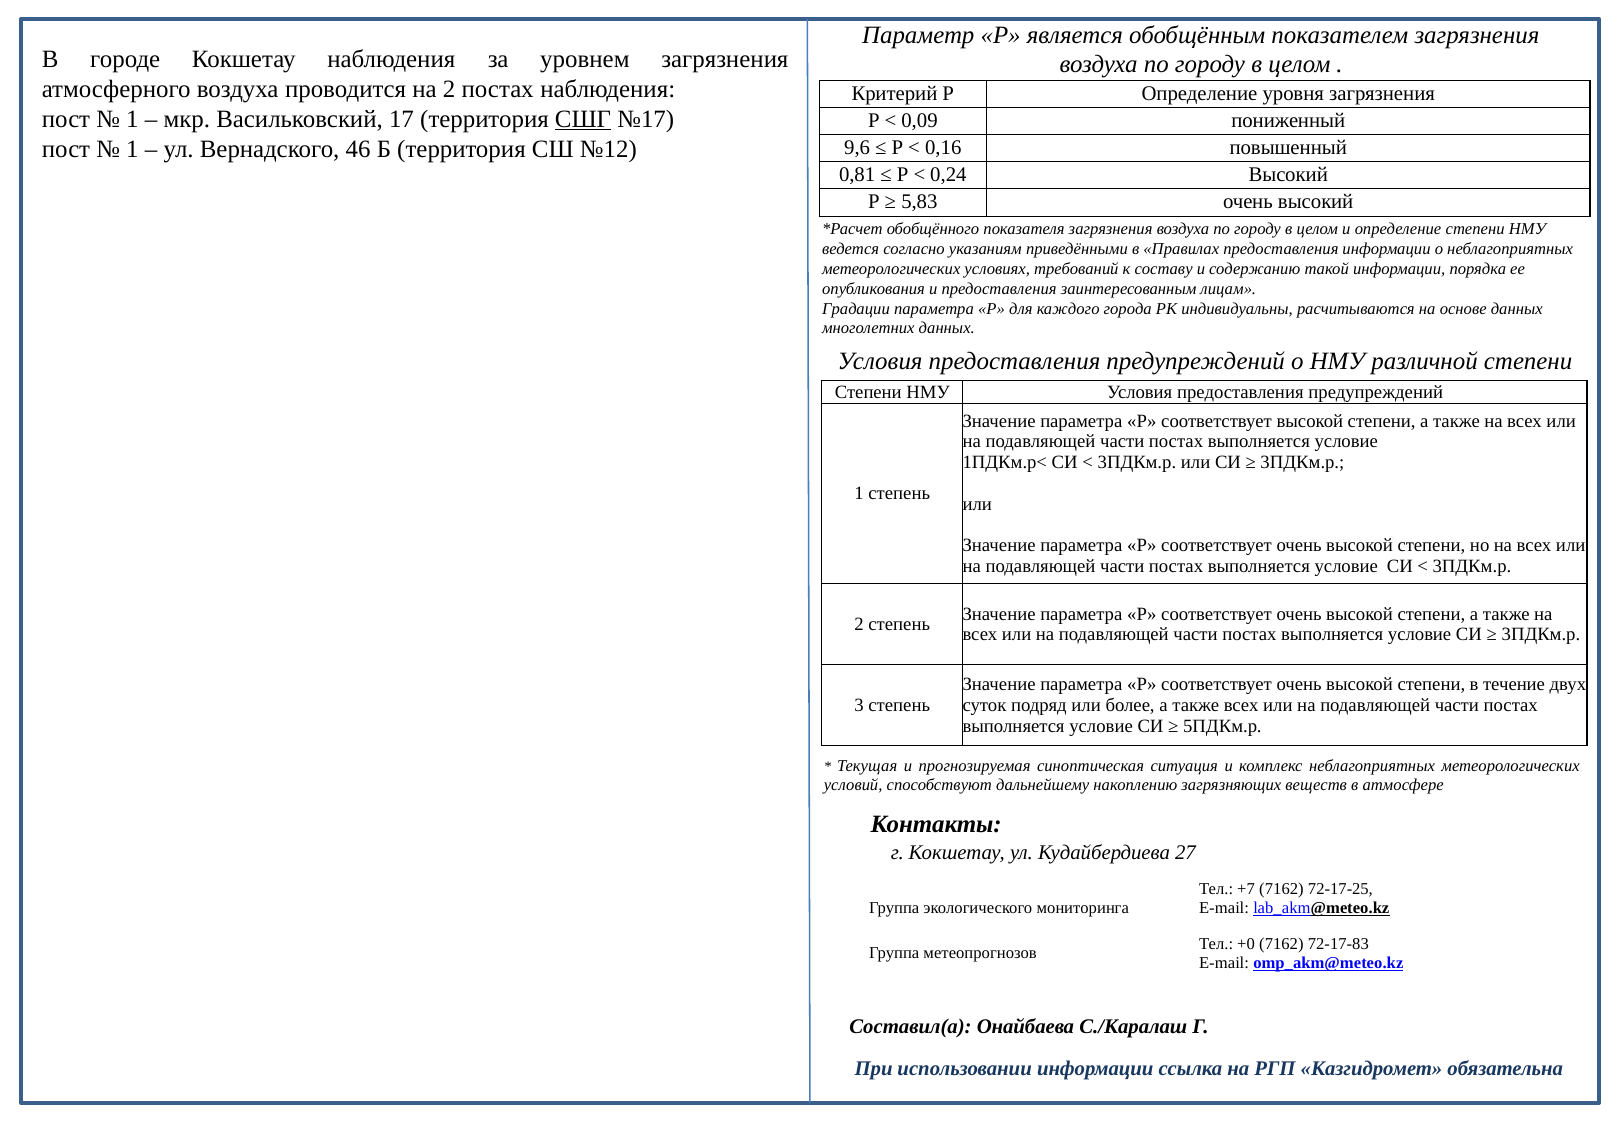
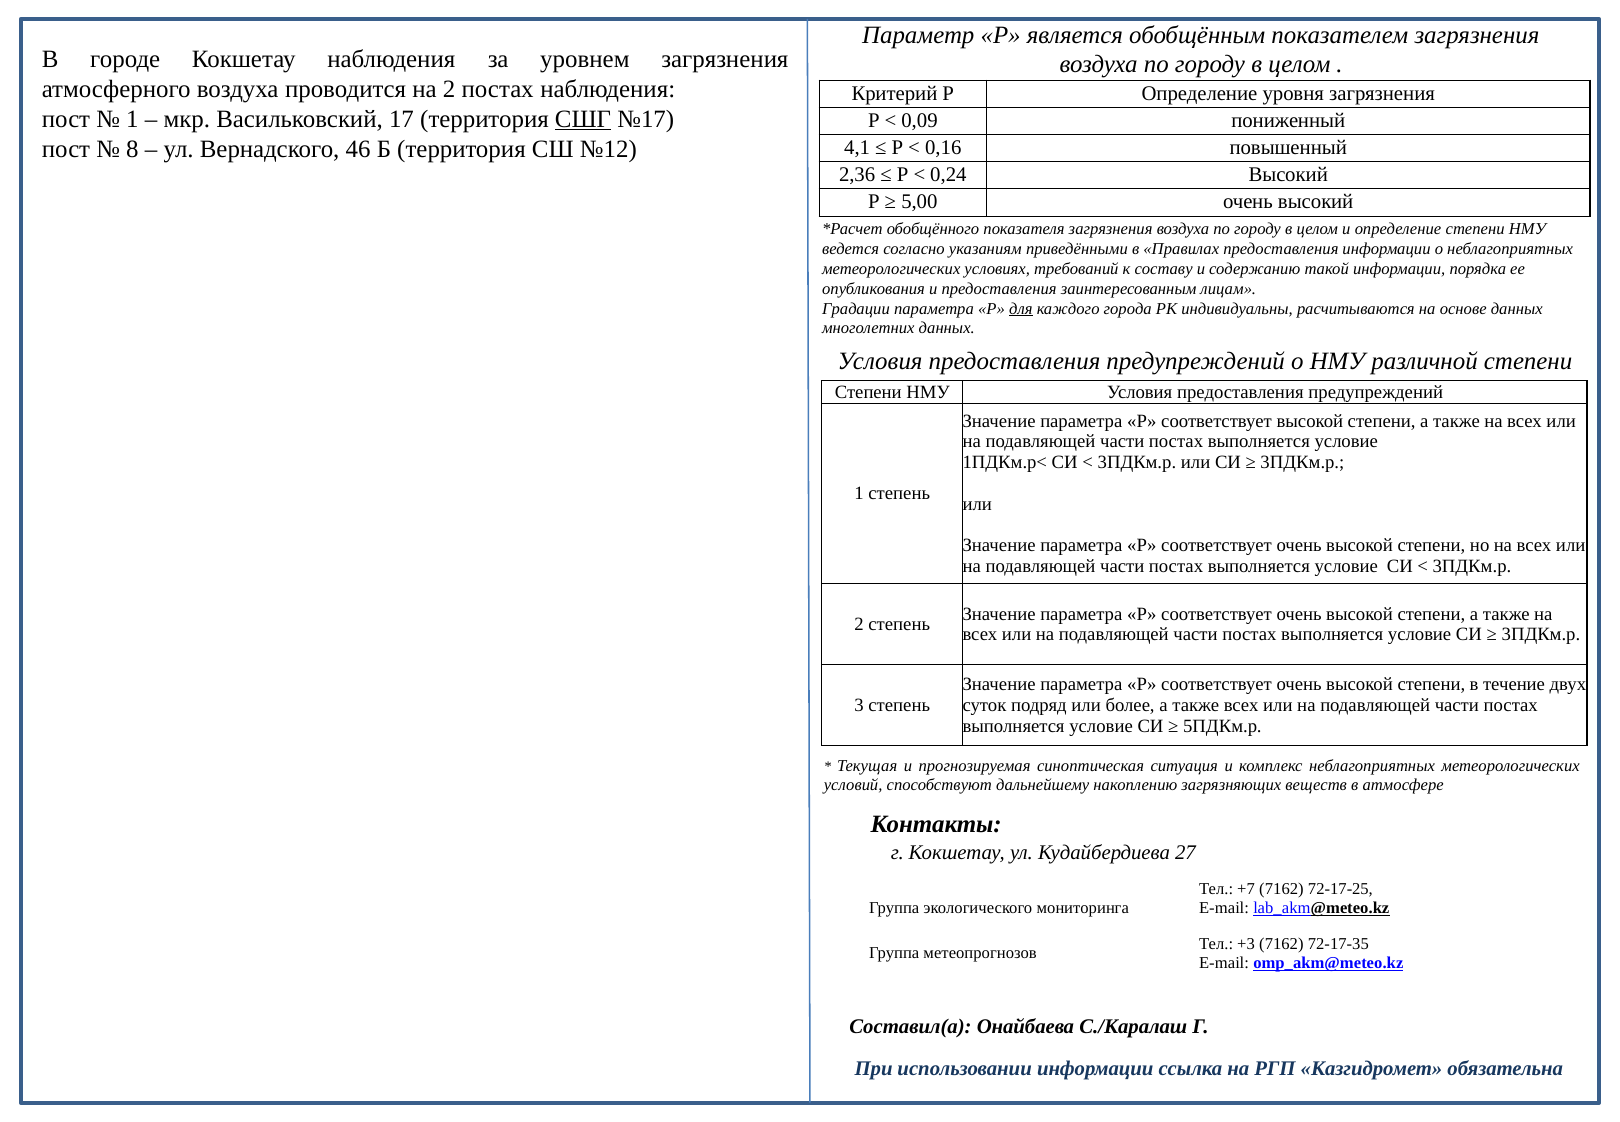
1 at (132, 149): 1 -> 8
9,6: 9,6 -> 4,1
0,81: 0,81 -> 2,36
5,83: 5,83 -> 5,00
для underline: none -> present
+0: +0 -> +3
72-17-83: 72-17-83 -> 72-17-35
